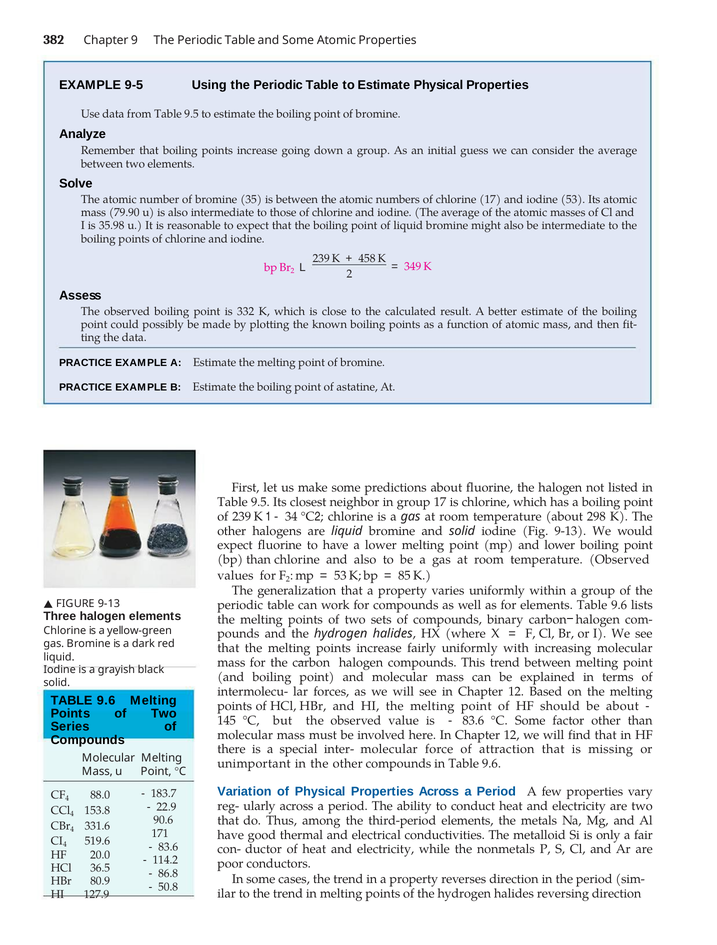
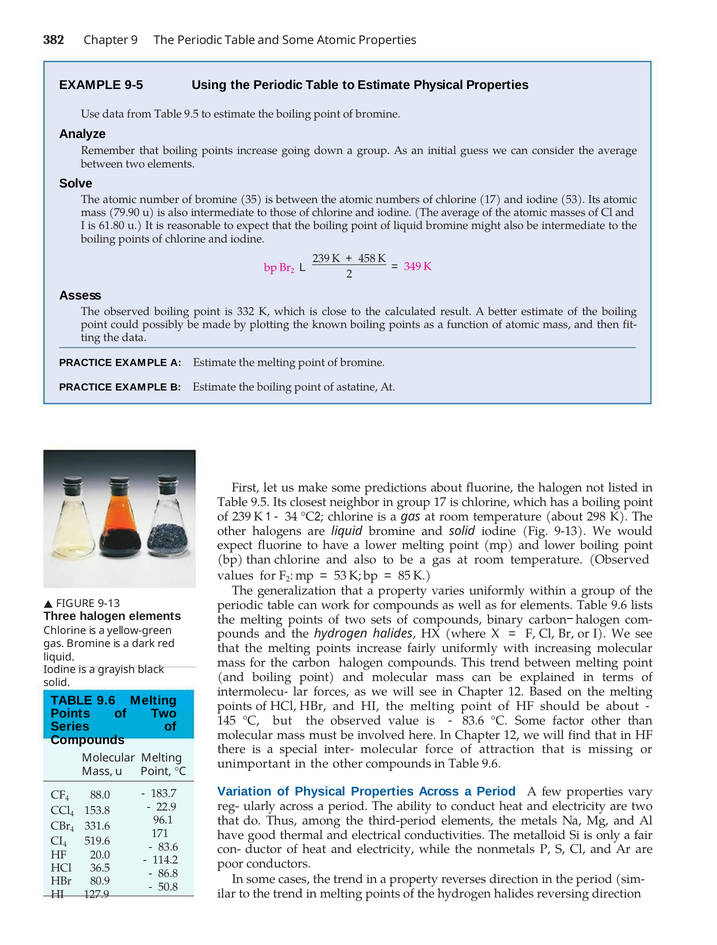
35.98: 35.98 -> 61.80
90.6: 90.6 -> 96.1
